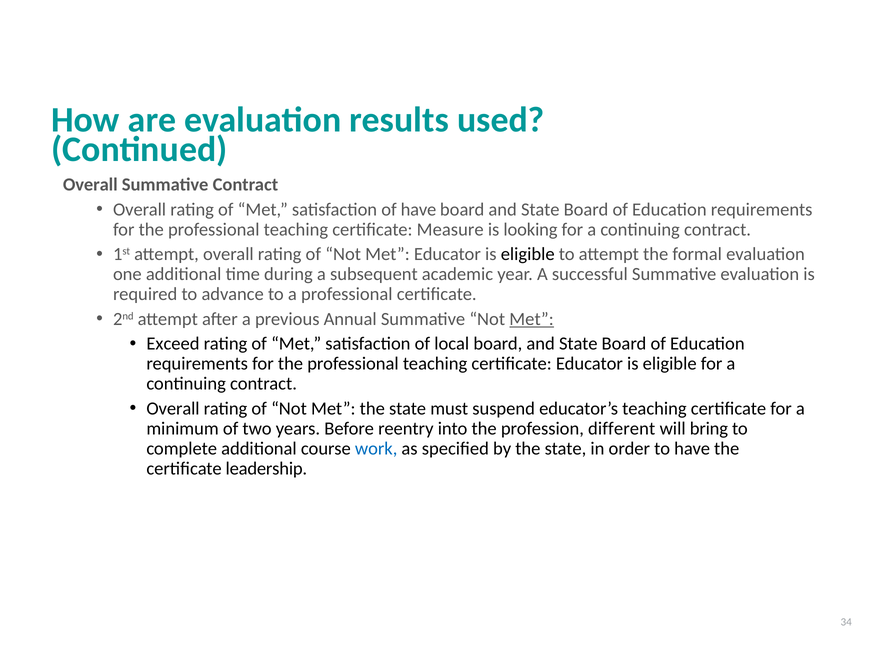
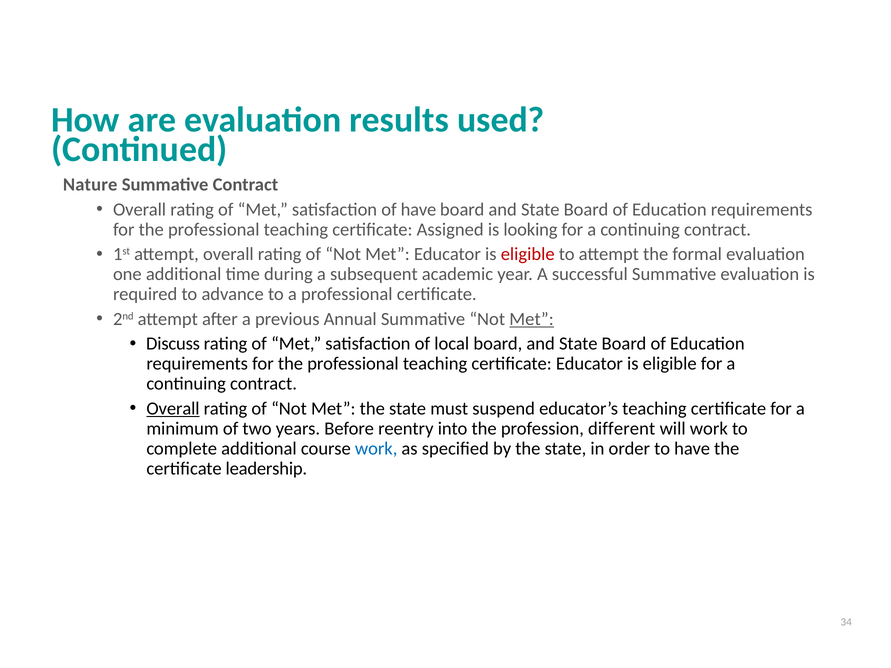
Overall at (90, 185): Overall -> Nature
Measure: Measure -> Assigned
eligible at (528, 254) colour: black -> red
Exceed: Exceed -> Discuss
Overall at (173, 409) underline: none -> present
will bring: bring -> work
